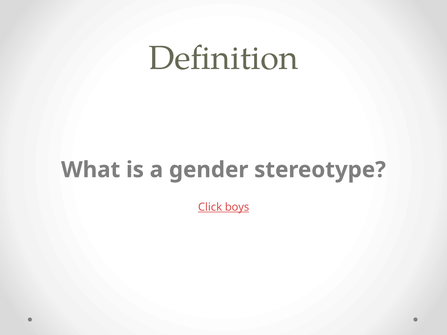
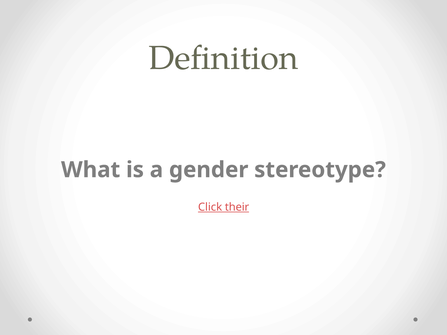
boys: boys -> their
